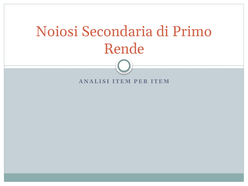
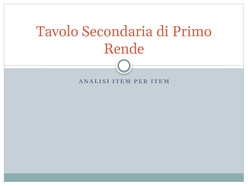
Noiosi: Noiosi -> Tavolo
